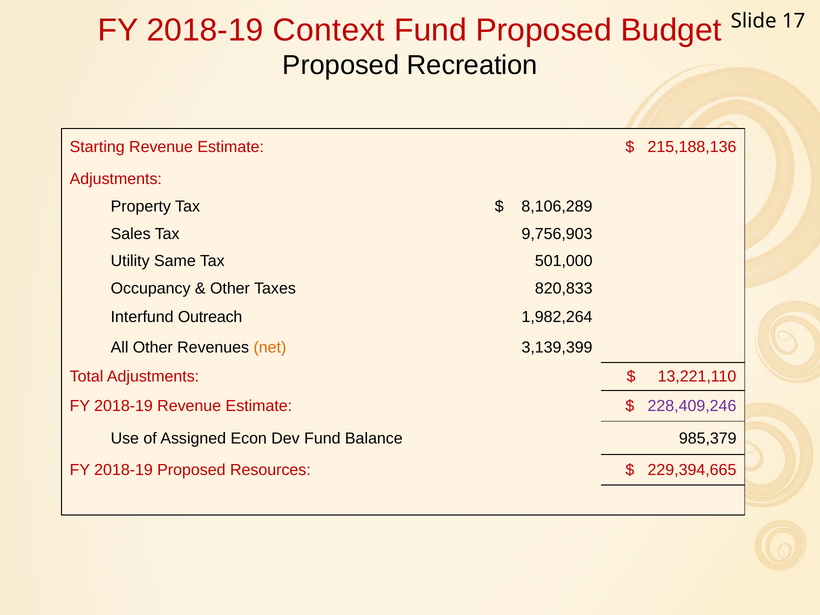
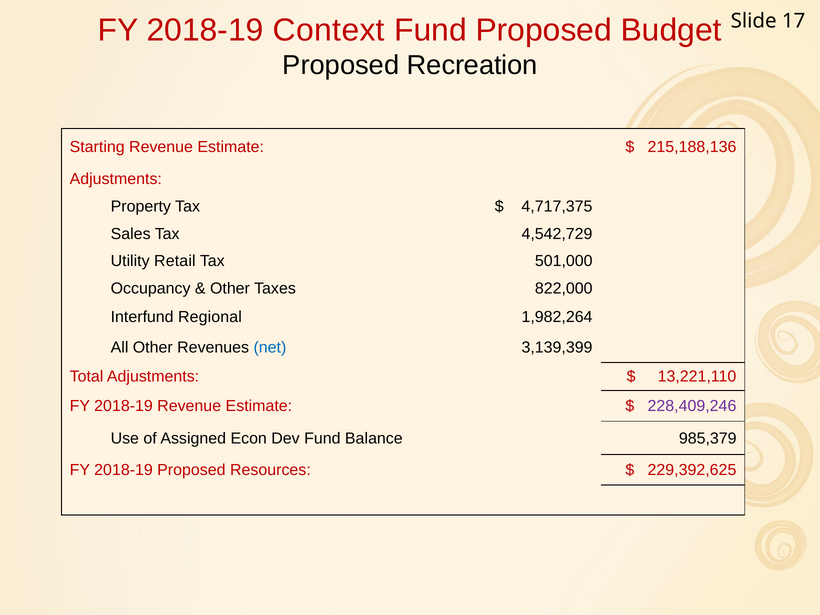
8,106,289: 8,106,289 -> 4,717,375
9,756,903: 9,756,903 -> 4,542,729
Same: Same -> Retail
820,833: 820,833 -> 822,000
Outreach: Outreach -> Regional
net colour: orange -> blue
229,394,665: 229,394,665 -> 229,392,625
